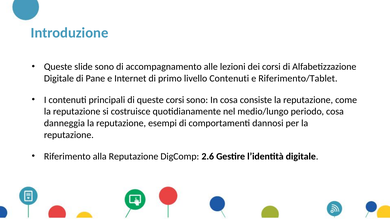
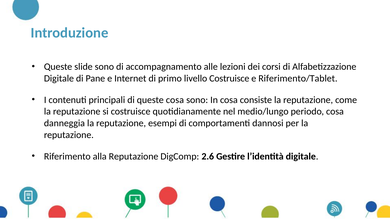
livello Contenuti: Contenuti -> Costruisce
queste corsi: corsi -> cosa
